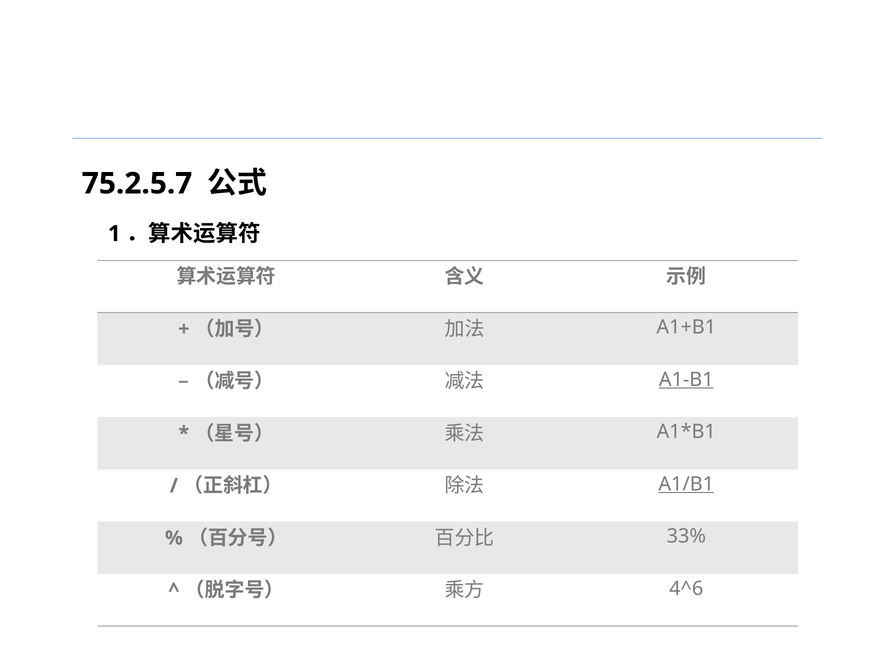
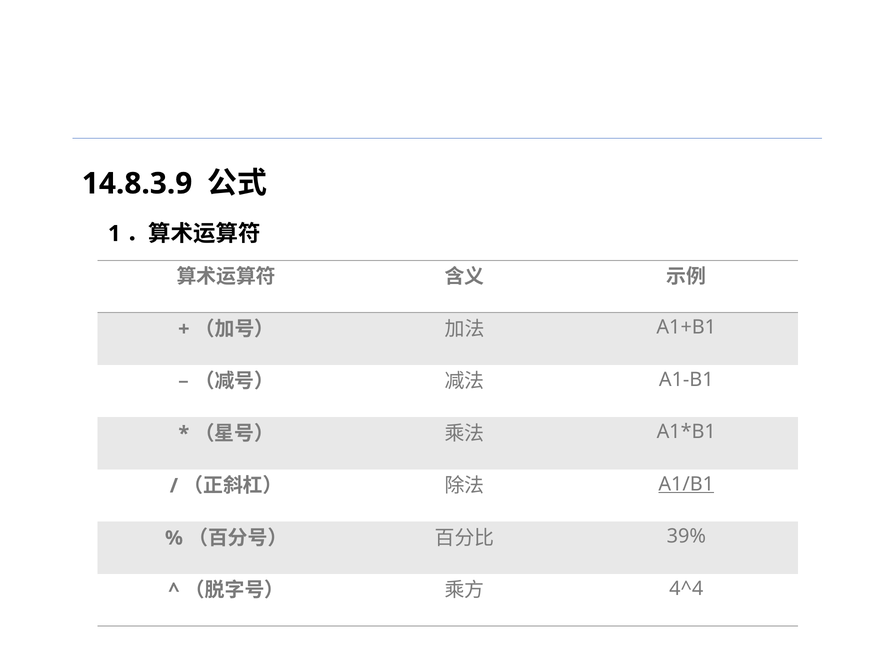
75.2.5.7: 75.2.5.7 -> 14.8.3.9
A1-B1 underline: present -> none
33%: 33% -> 39%
4^6: 4^6 -> 4^4
